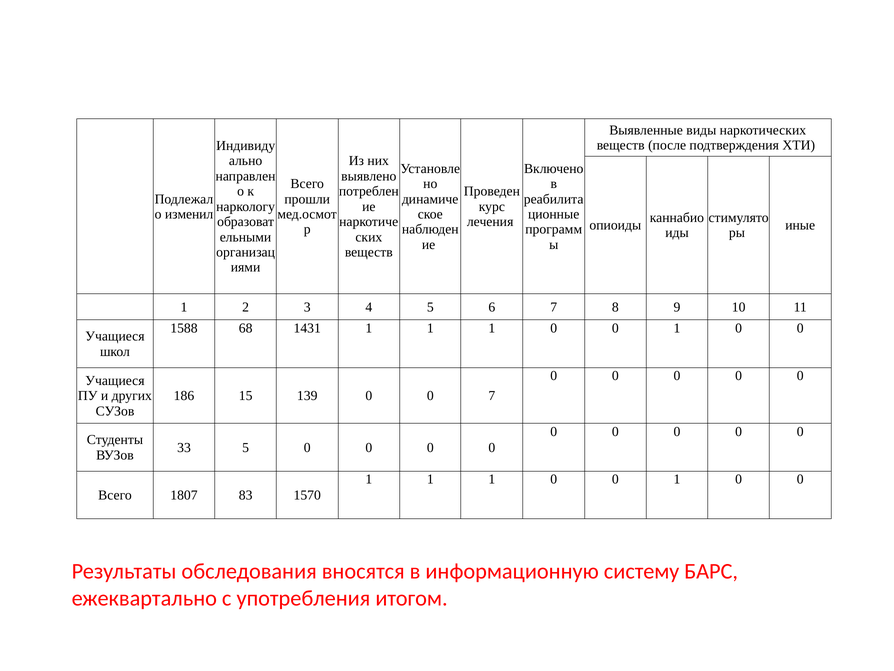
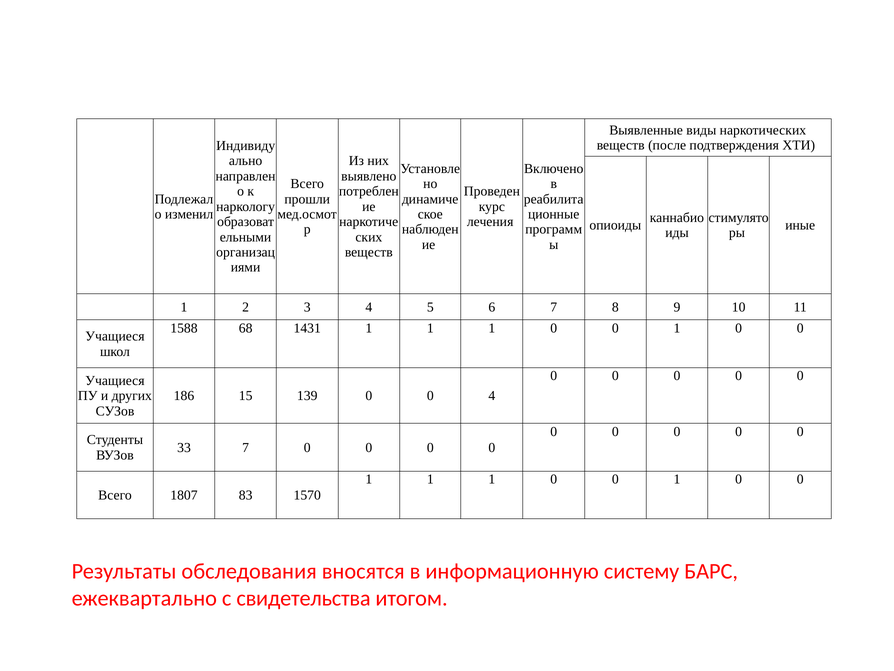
0 7: 7 -> 4
33 5: 5 -> 7
употребления: употребления -> свидетельства
